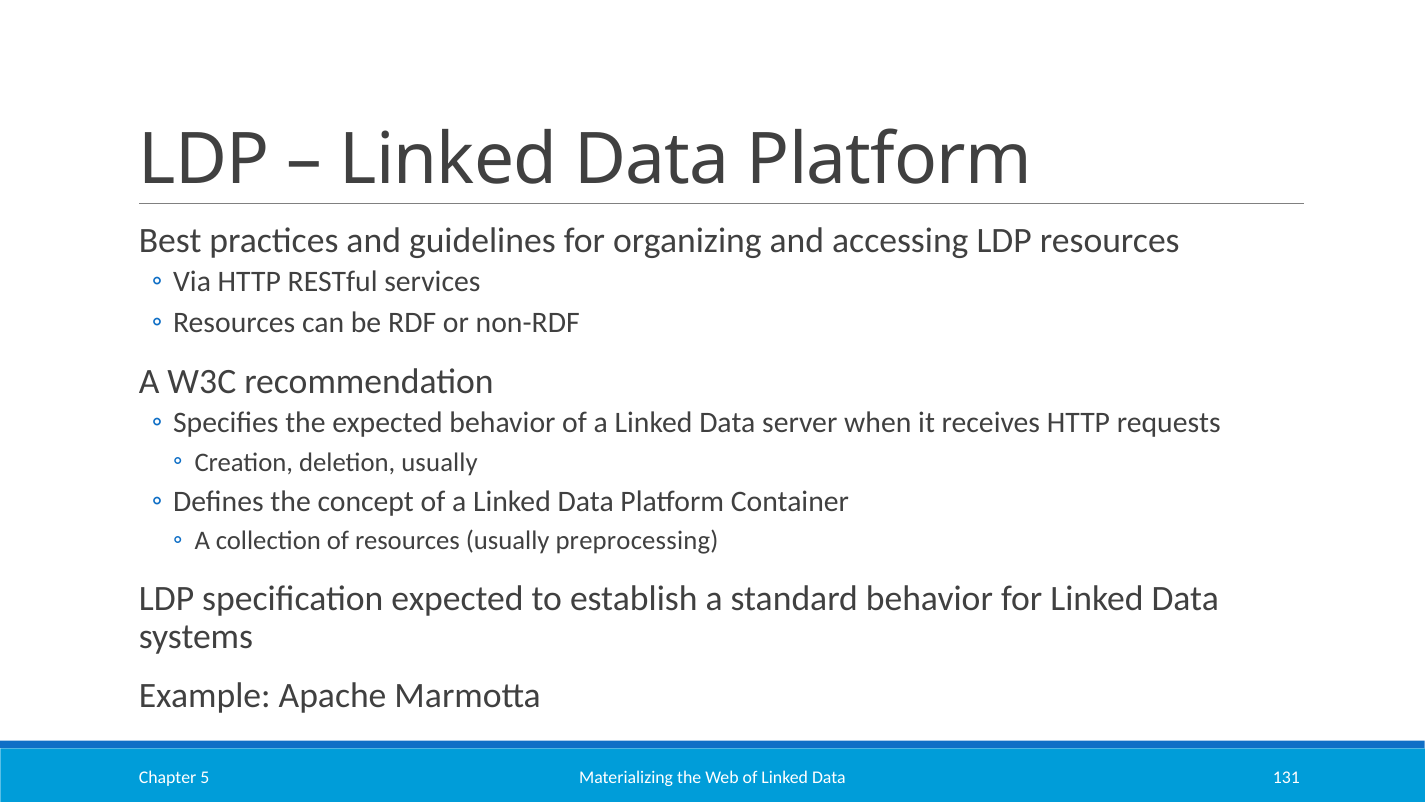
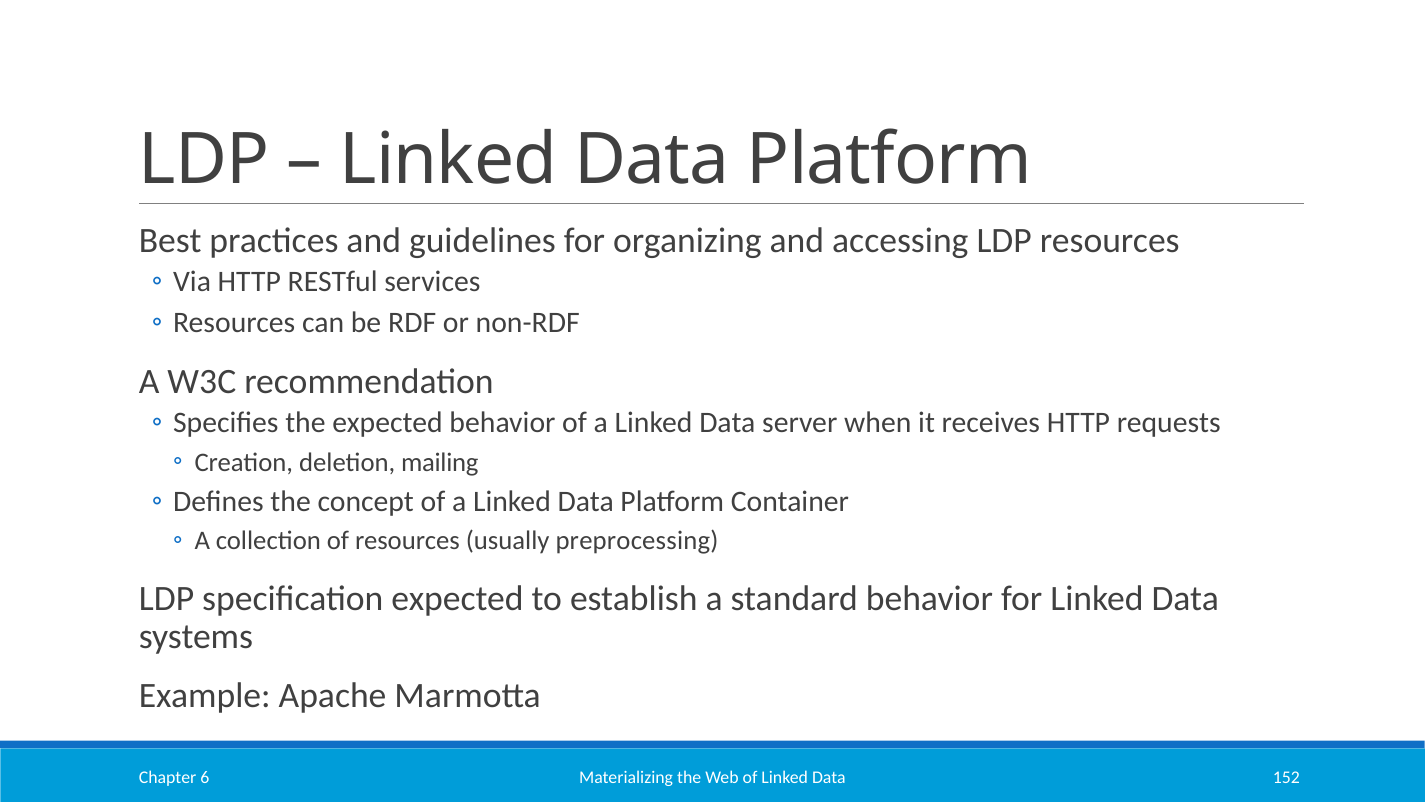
deletion usually: usually -> mailing
131: 131 -> 152
5: 5 -> 6
